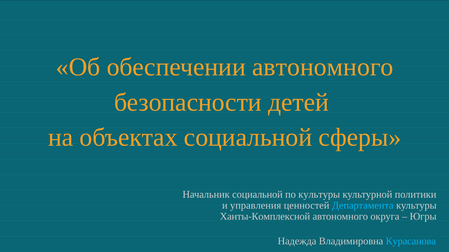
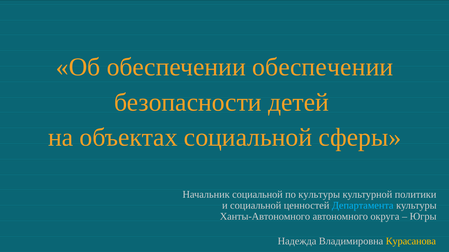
обеспечении автономного: автономного -> обеспечении
и управления: управления -> социальной
Ханты-Комплексной: Ханты-Комплексной -> Ханты-Автономного
Курасанова colour: light blue -> yellow
